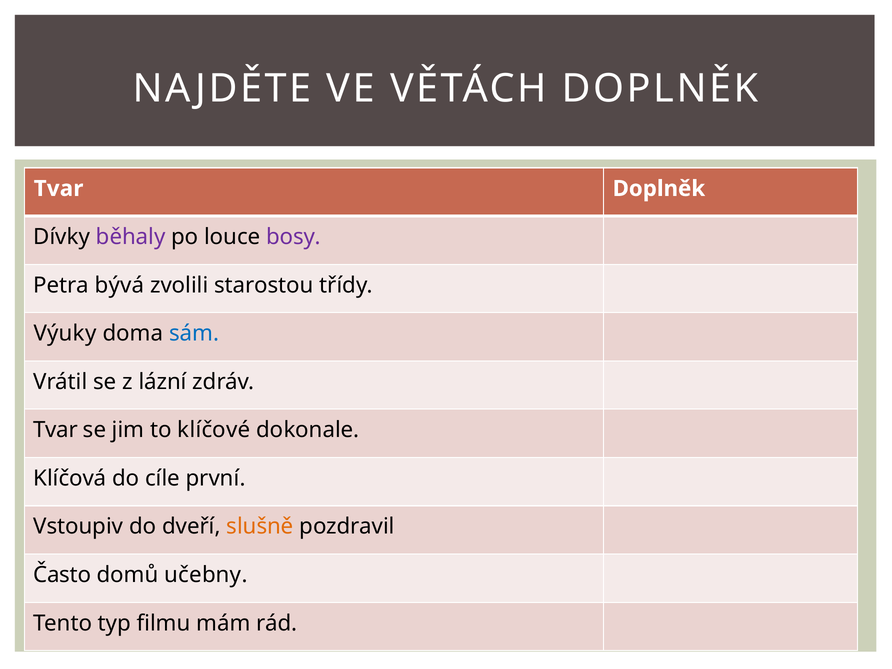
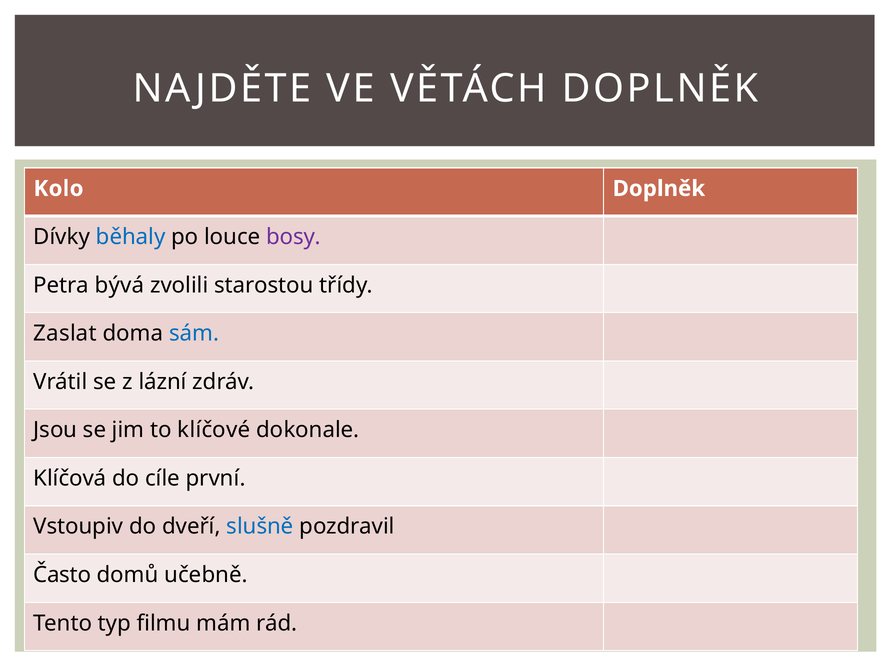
Tvar at (59, 189): Tvar -> Kolo
běhaly colour: purple -> blue
Výuky: Výuky -> Zaslat
Tvar at (55, 430): Tvar -> Jsou
slušně colour: orange -> blue
učebny: učebny -> učebně
